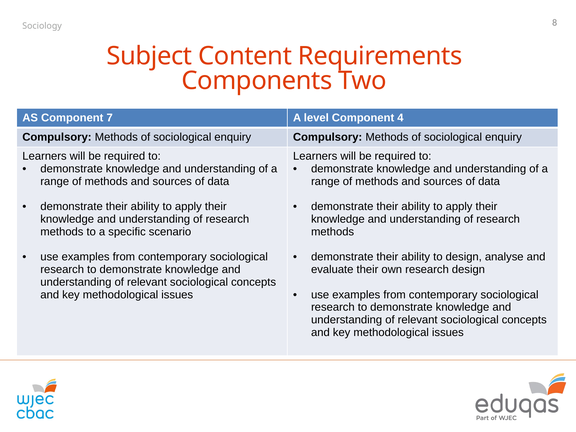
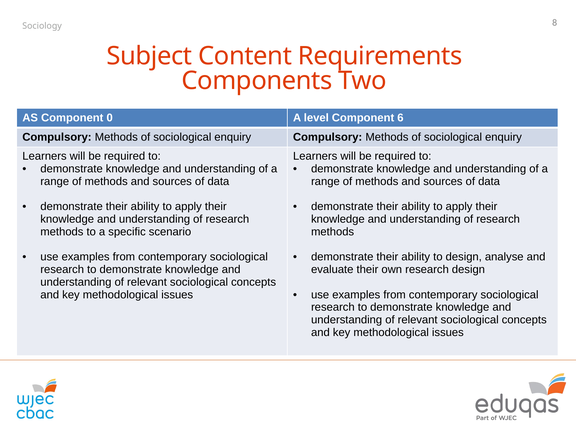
7: 7 -> 0
4: 4 -> 6
